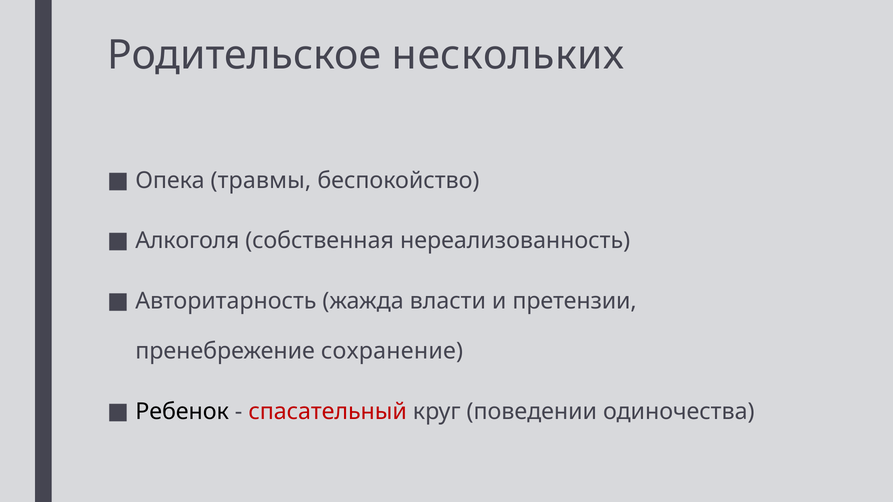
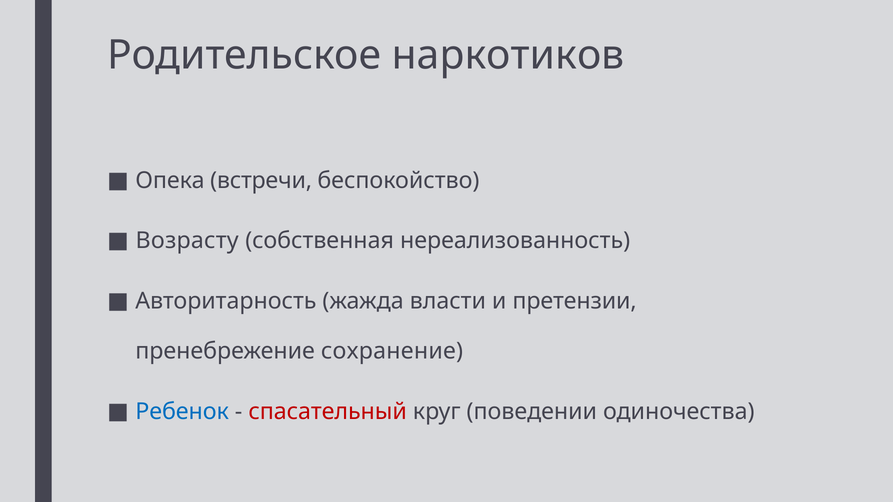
нескольких: нескольких -> наркотиков
травмы: травмы -> встречи
Алкоголя: Алкоголя -> Возрасту
Ребенок colour: black -> blue
